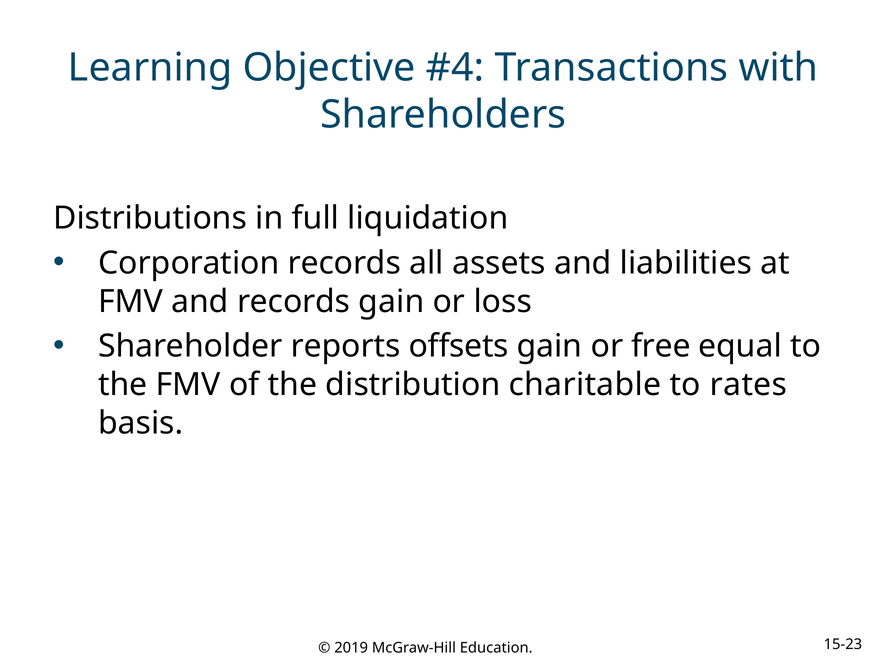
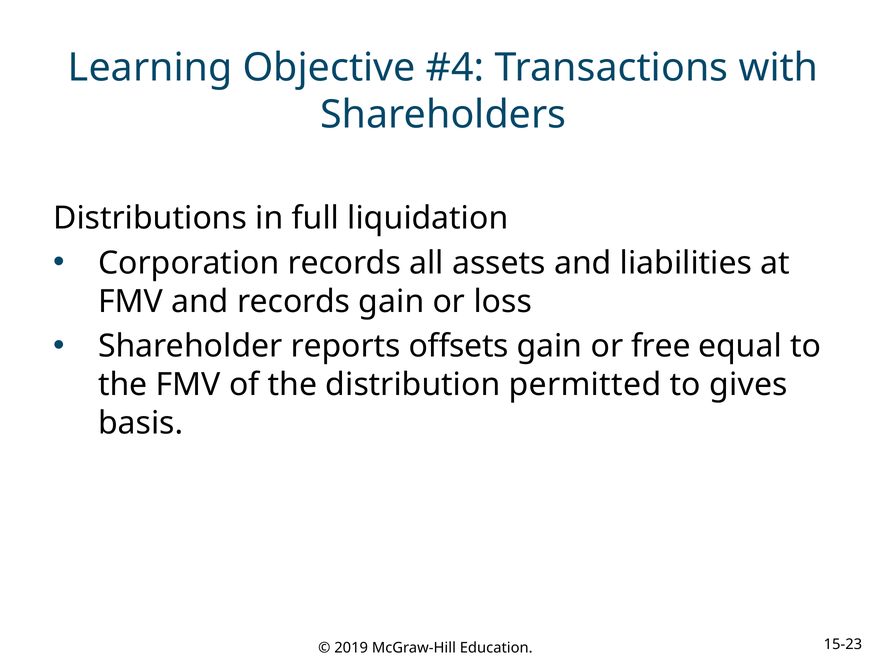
charitable: charitable -> permitted
rates: rates -> gives
